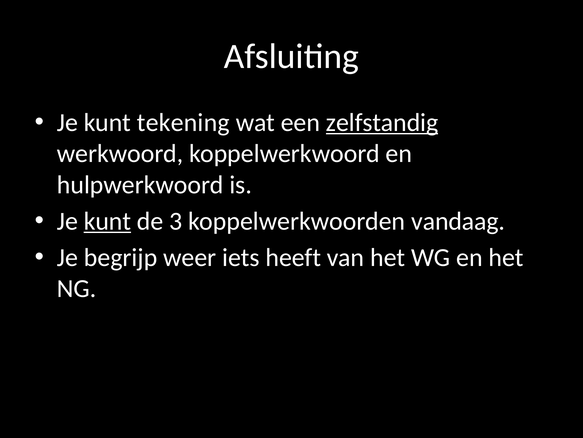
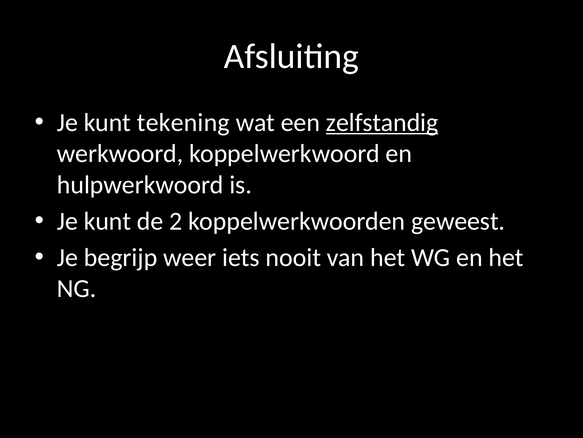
kunt at (107, 221) underline: present -> none
3: 3 -> 2
vandaag: vandaag -> geweest
heeft: heeft -> nooit
